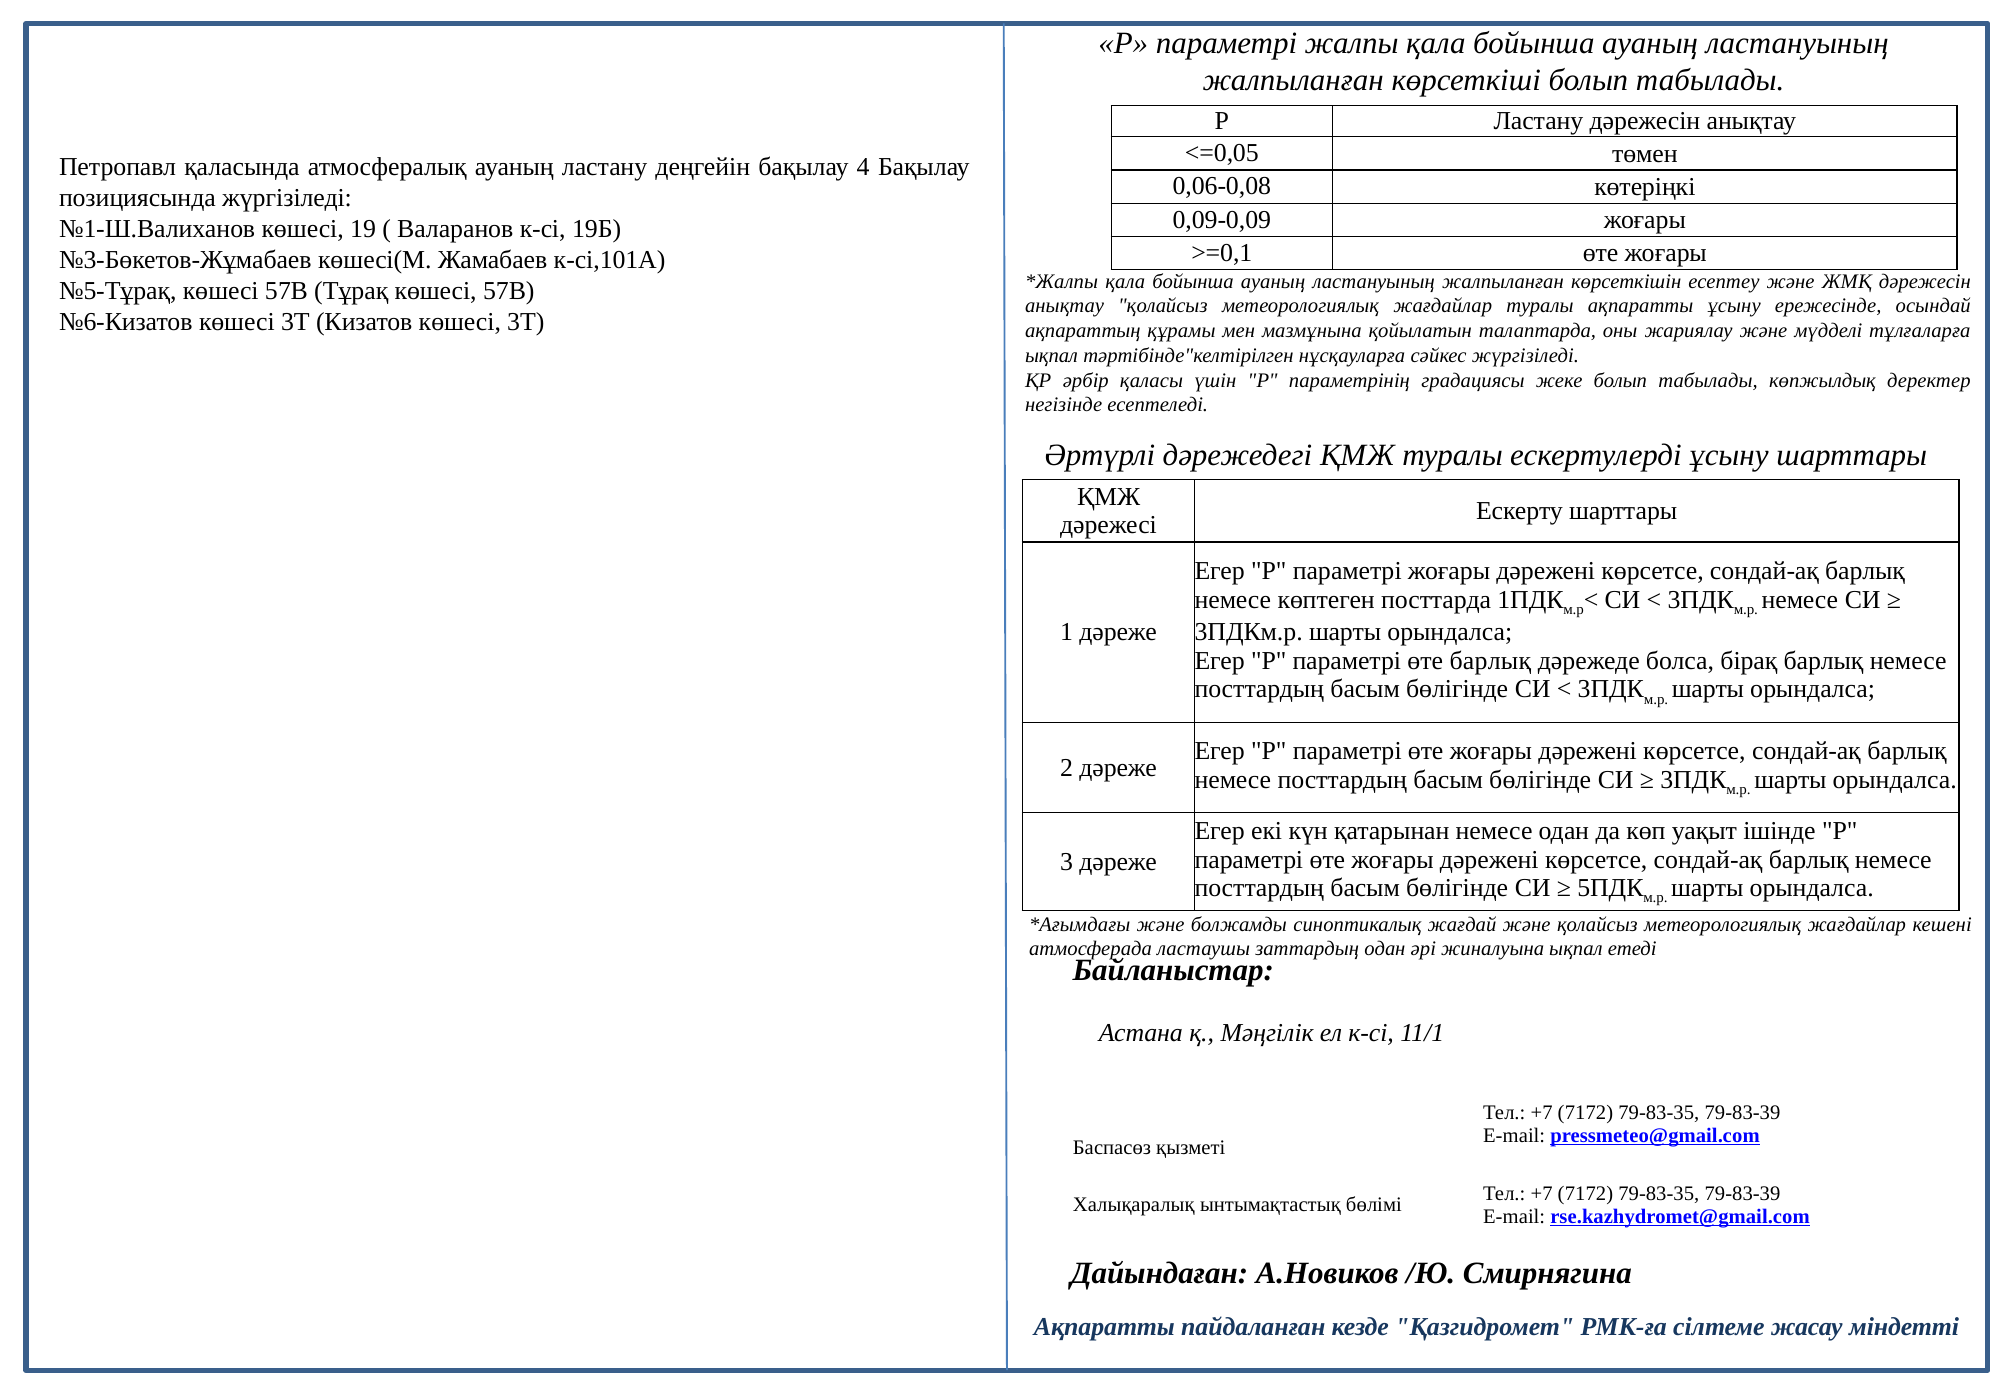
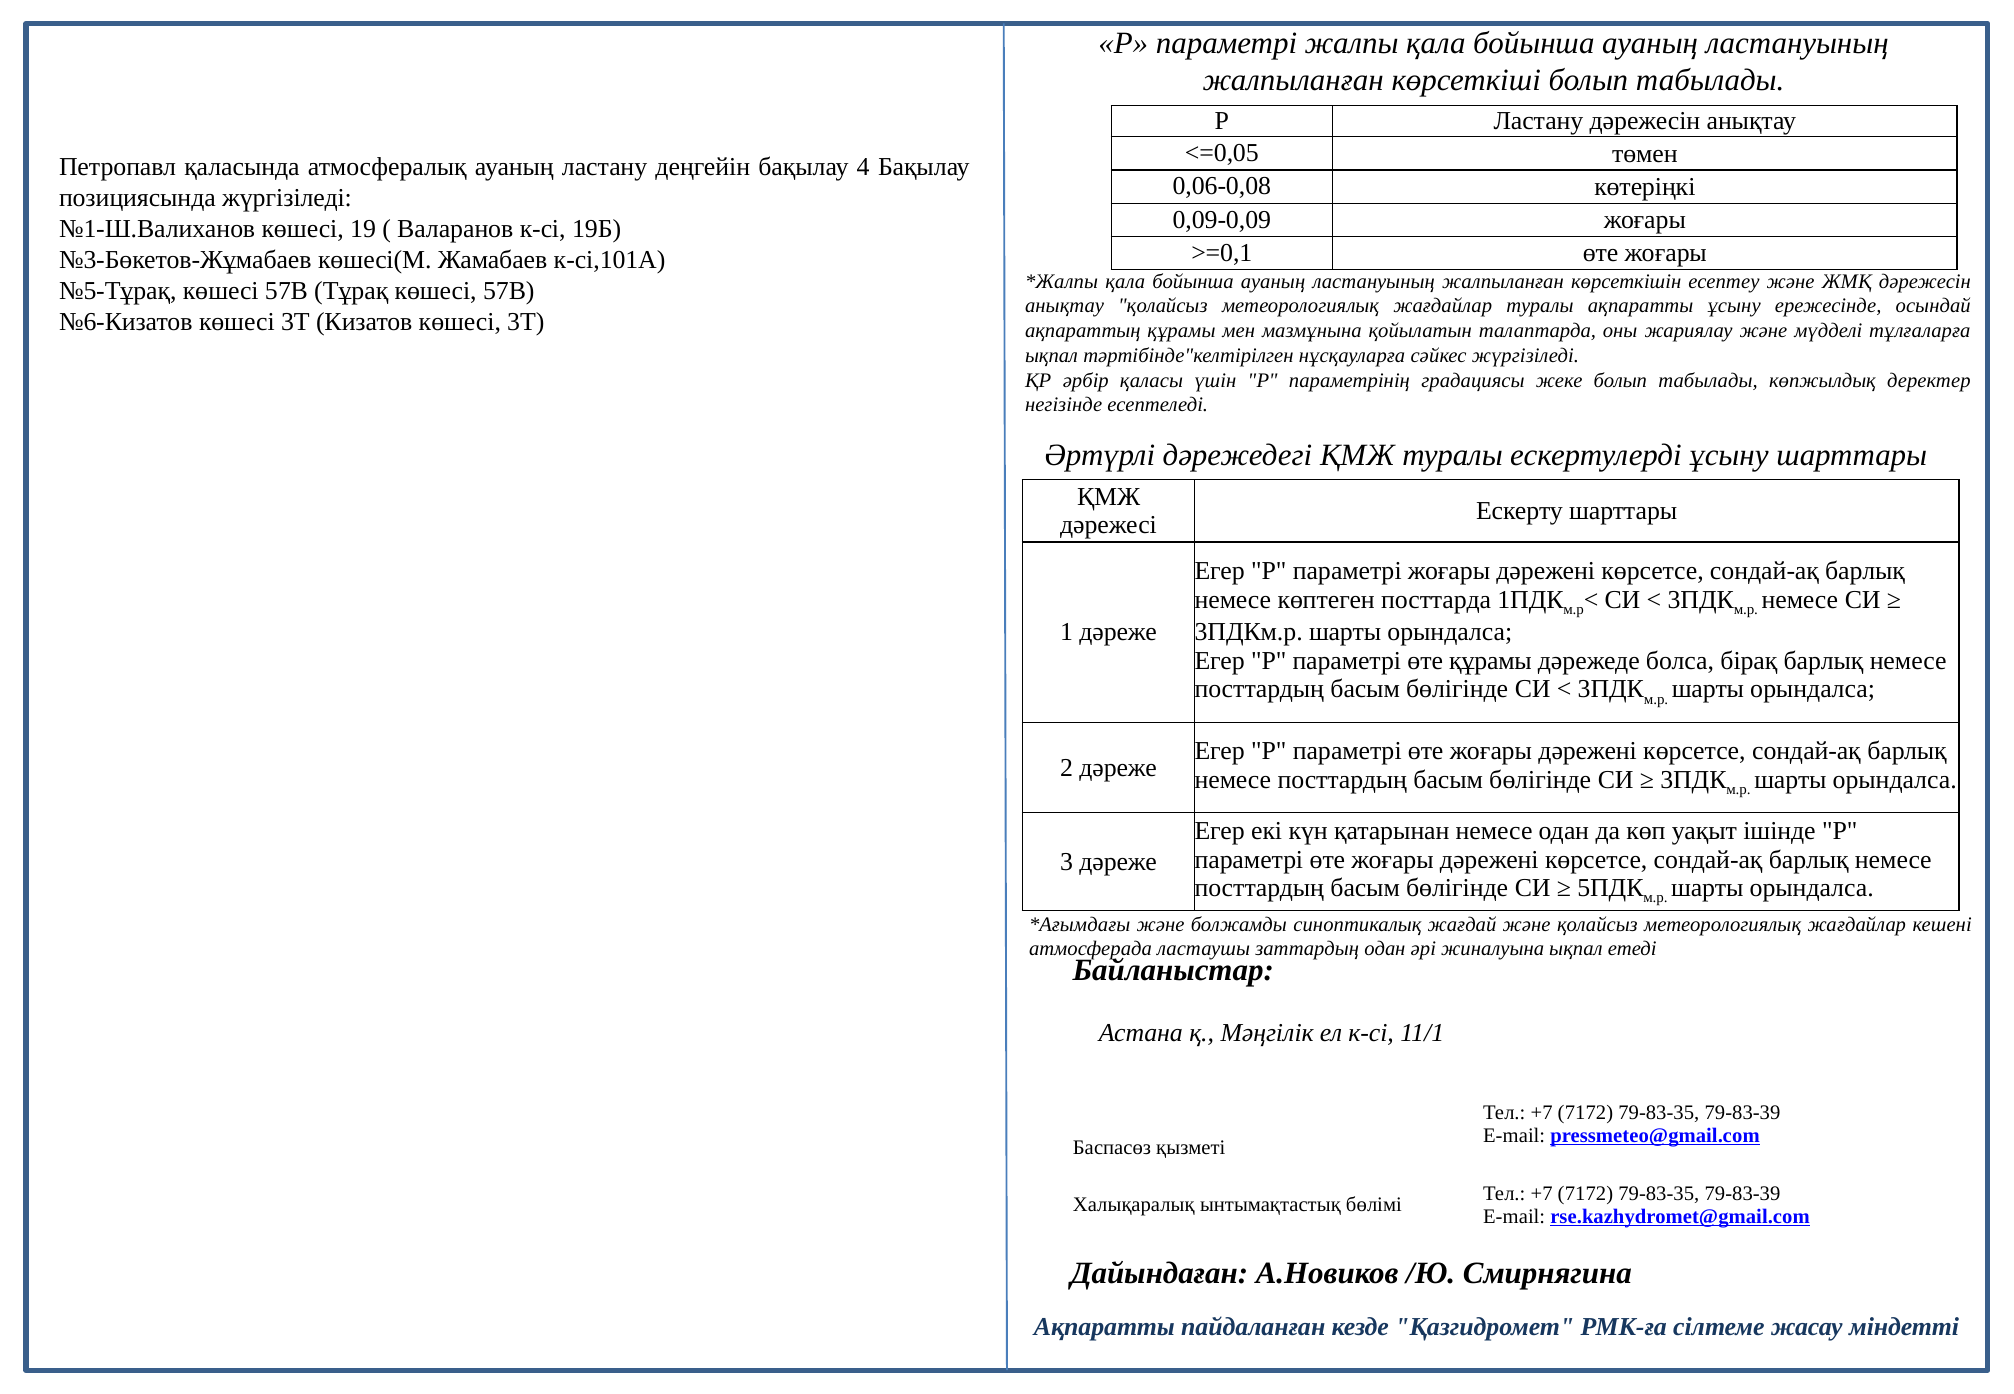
өте барлық: барлық -> құрамы
